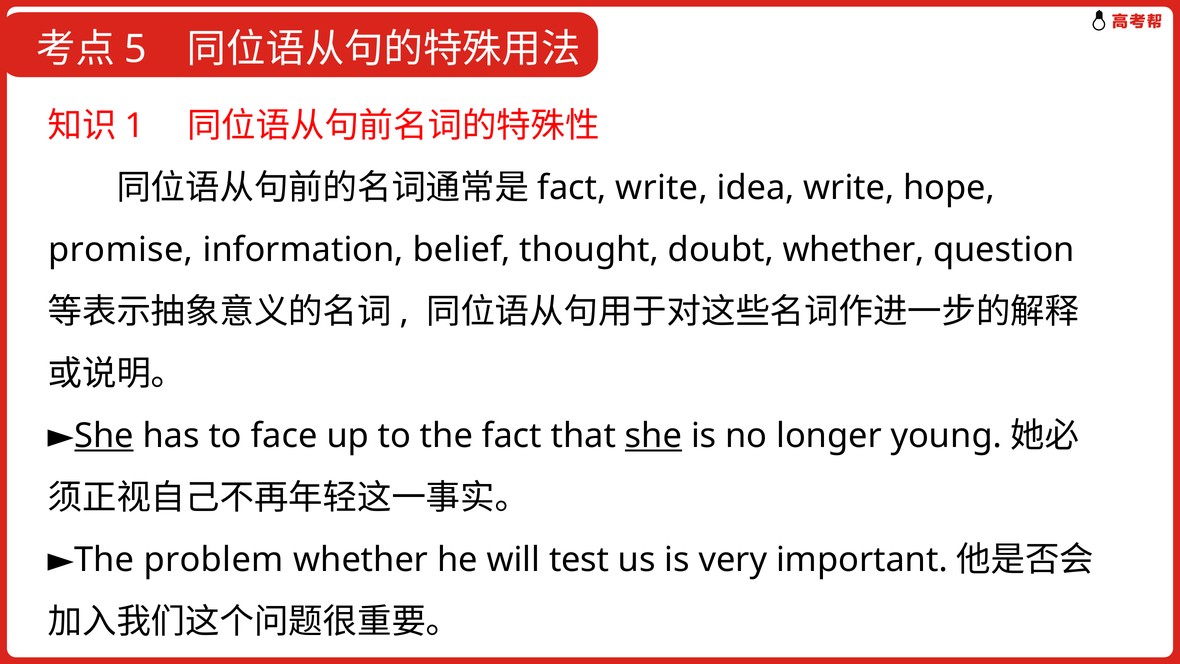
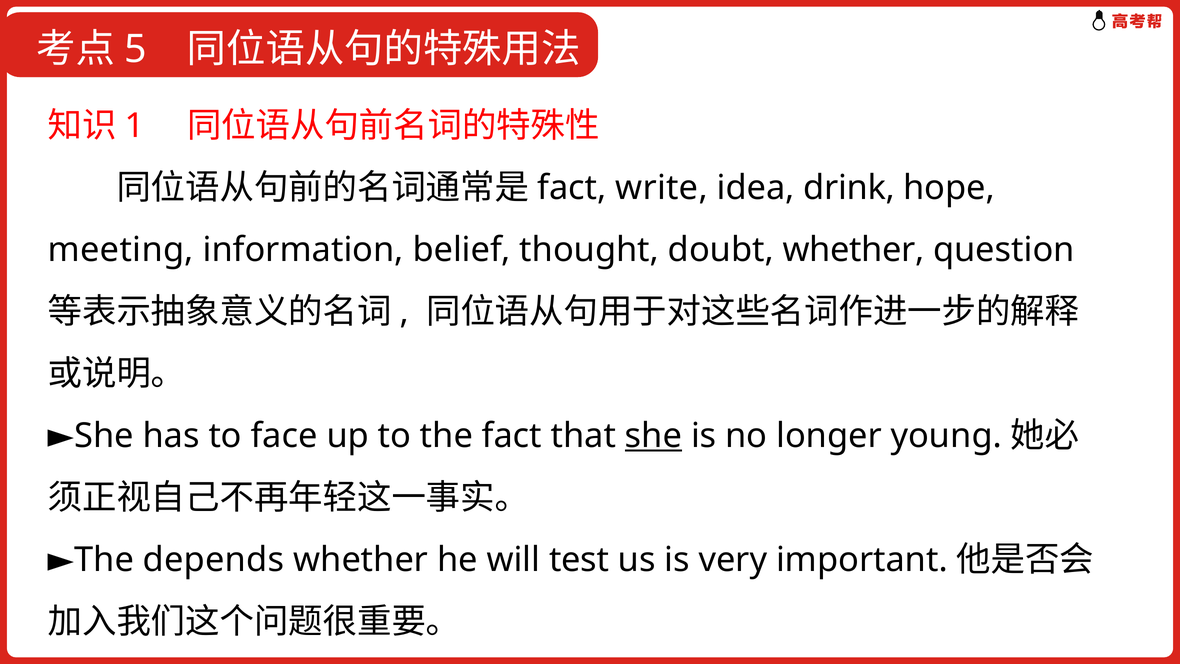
idea write: write -> drink
promise: promise -> meeting
She at (104, 436) underline: present -> none
problem: problem -> depends
